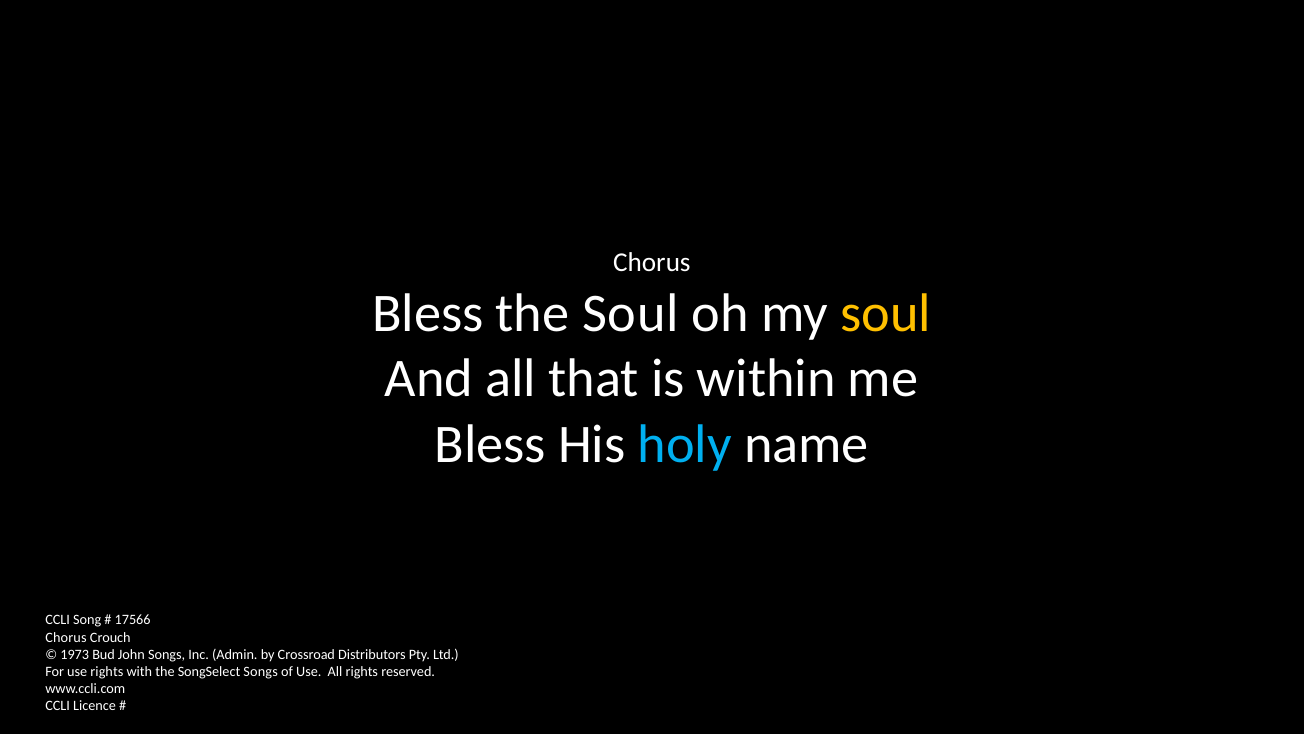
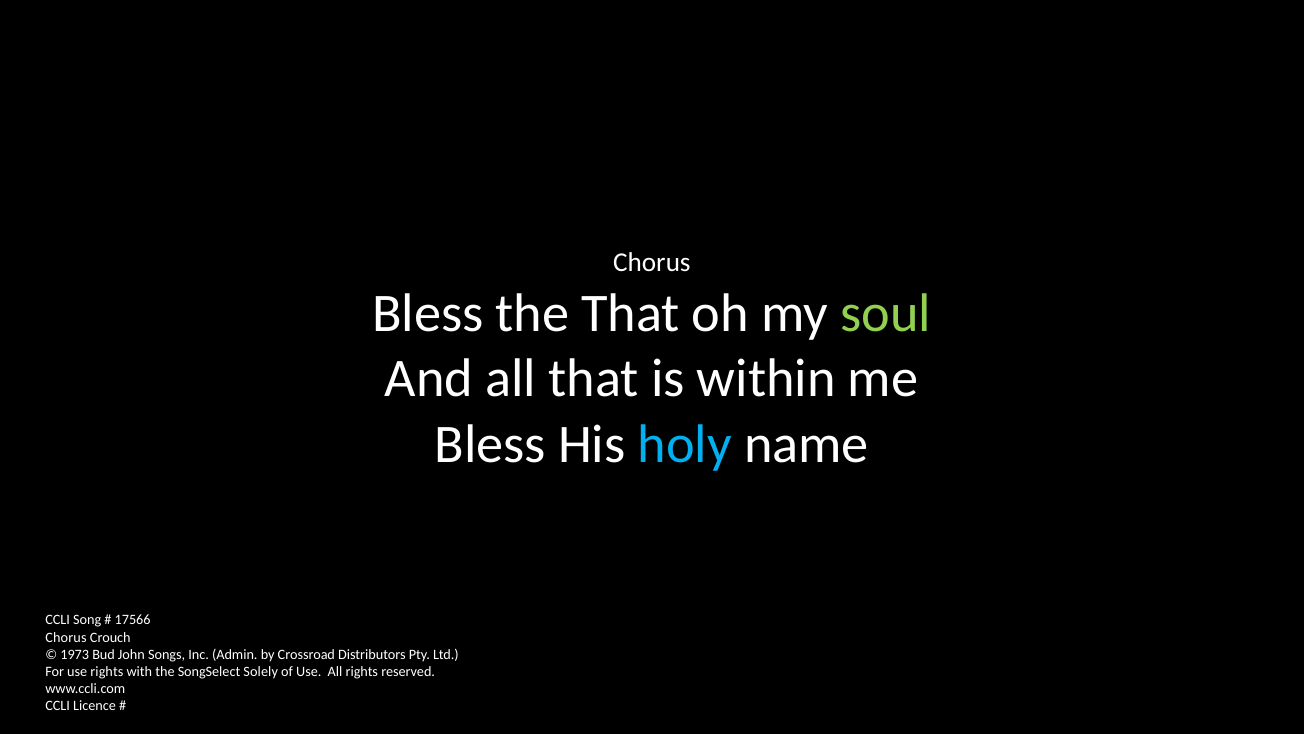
the Soul: Soul -> That
soul at (886, 314) colour: yellow -> light green
SongSelect Songs: Songs -> Solely
